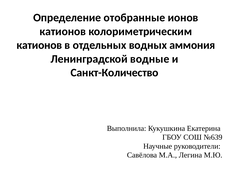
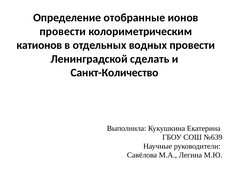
катионов at (63, 31): катионов -> провести
водных аммония: аммония -> провести
водные: водные -> сделать
